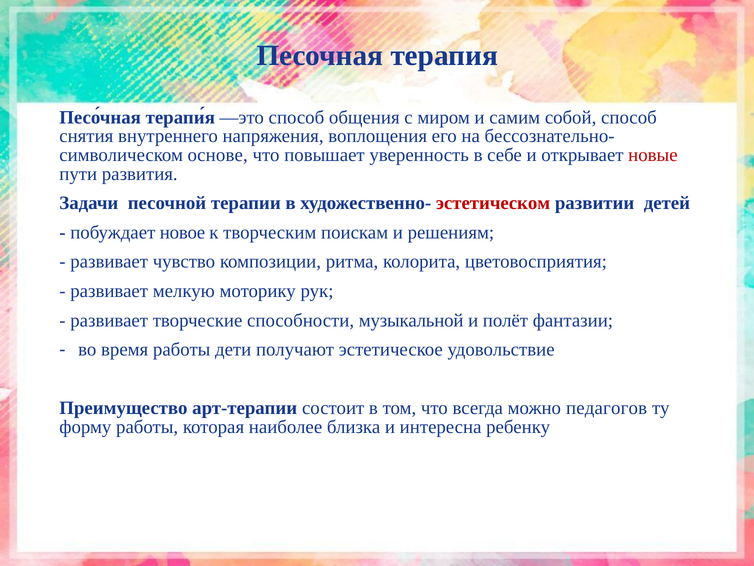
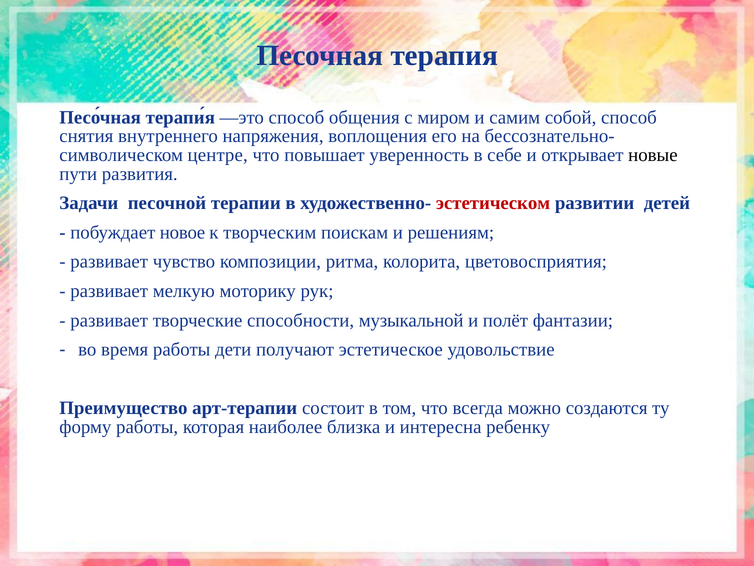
основе: основе -> центре
новые colour: red -> black
педагогов: педагогов -> создаются
